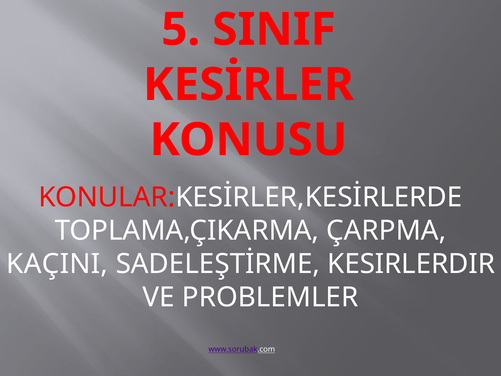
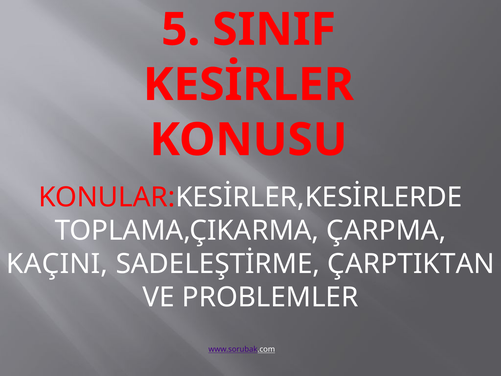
KESIRLERDIR: KESIRLERDIR -> ÇARPTIKTAN
